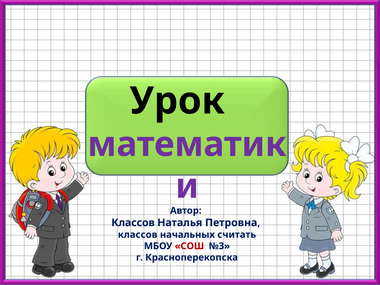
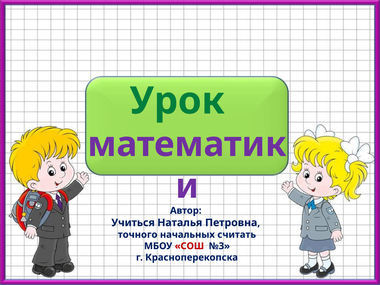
Урок colour: black -> green
Классов at (133, 223): Классов -> Учиться
классов at (138, 235): классов -> точного
